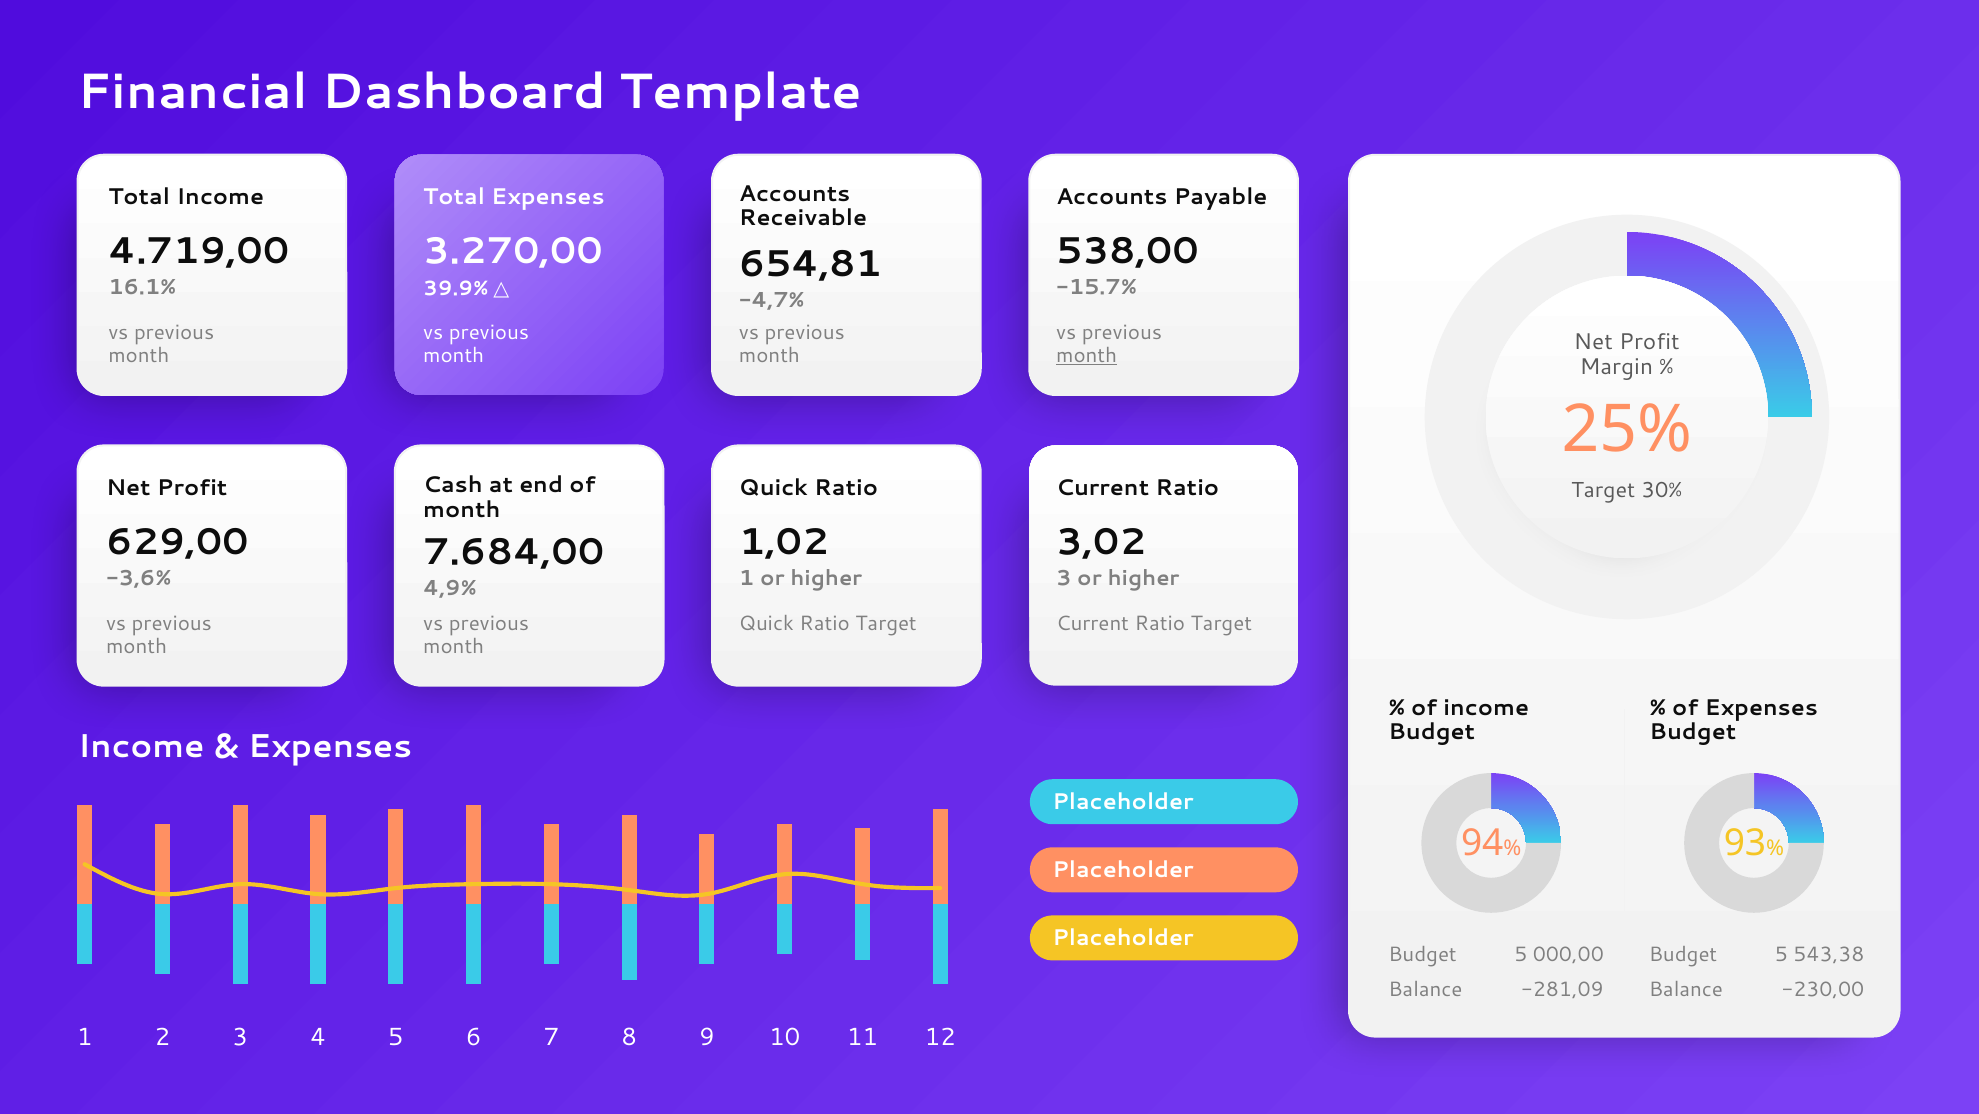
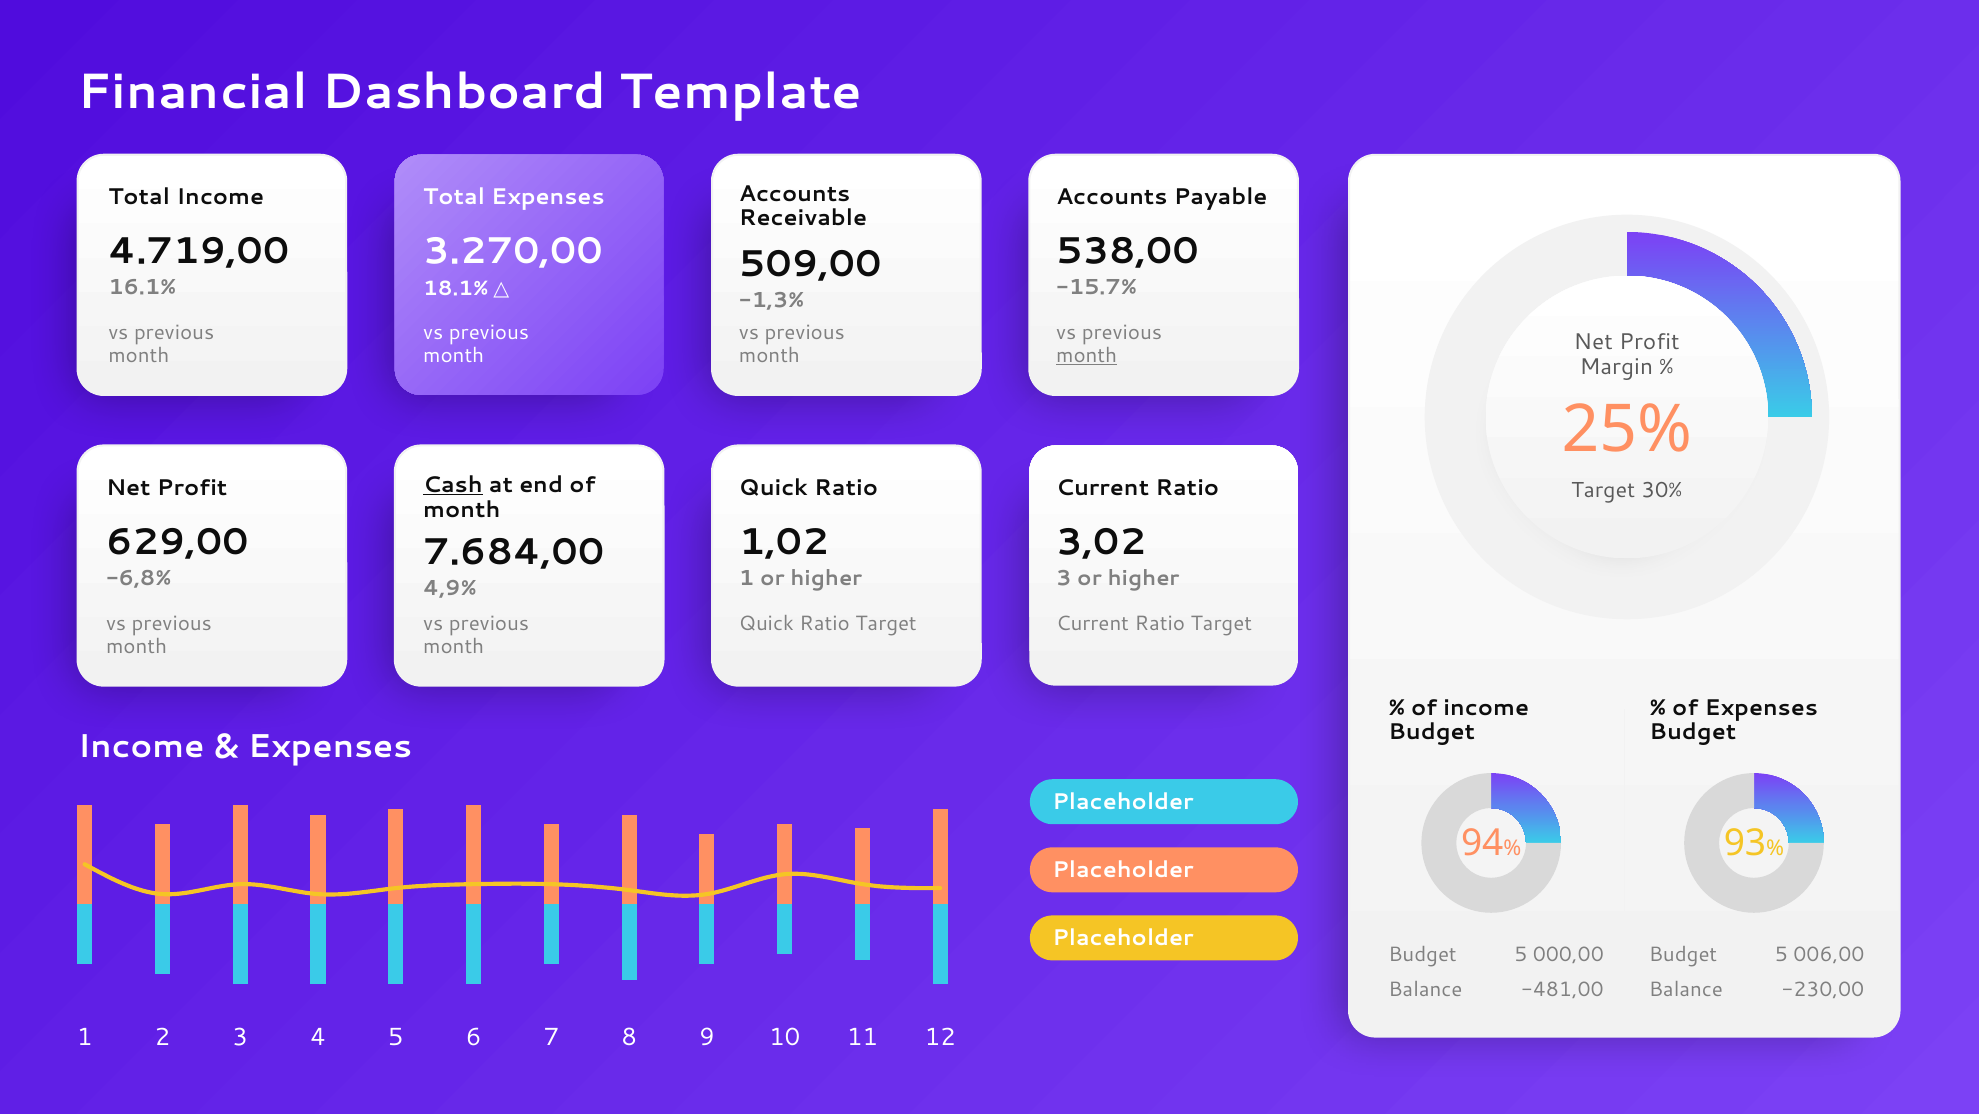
654,81: 654,81 -> 509,00
39.9%: 39.9% -> 18.1%
-4,7%: -4,7% -> -1,3%
Cash underline: none -> present
-3,6%: -3,6% -> -6,8%
543,38: 543,38 -> 006,00
-281,09: -281,09 -> -481,00
